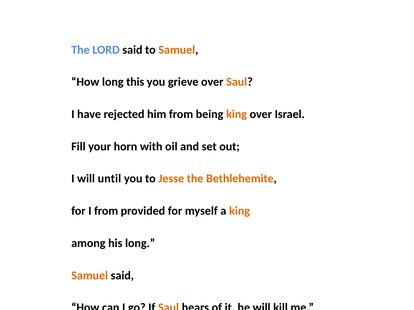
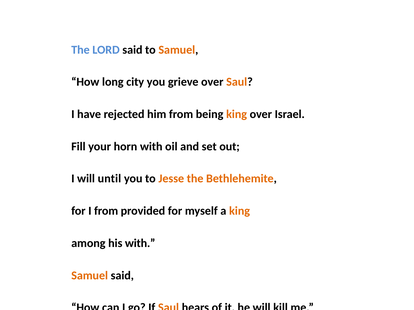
this: this -> city
his long: long -> with
